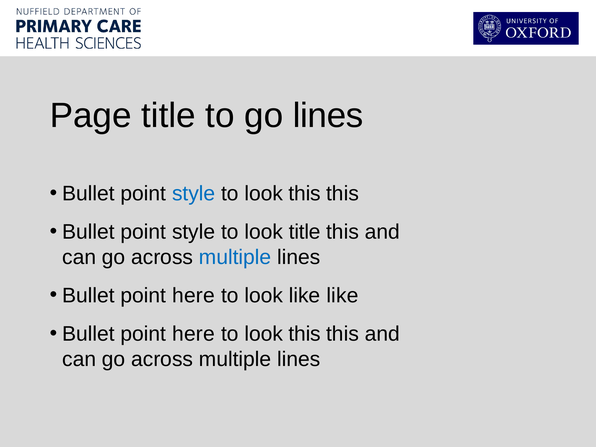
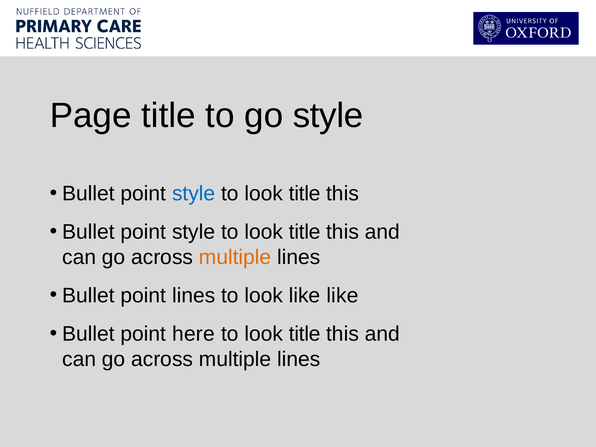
go lines: lines -> style
this at (305, 194): this -> title
multiple at (235, 257) colour: blue -> orange
here at (194, 296): here -> lines
this at (305, 334): this -> title
